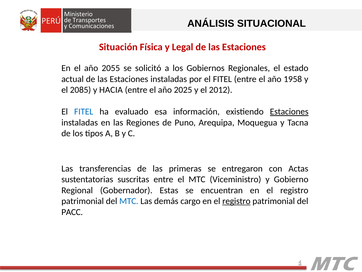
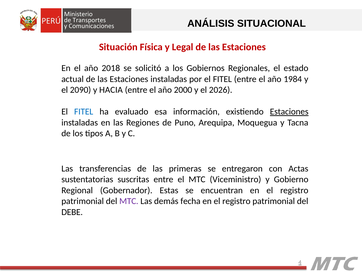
2055: 2055 -> 2018
1958: 1958 -> 1984
2085: 2085 -> 2090
2025: 2025 -> 2000
2012: 2012 -> 2026
MTC at (129, 201) colour: blue -> purple
cargo: cargo -> fecha
registro at (236, 201) underline: present -> none
PACC: PACC -> DEBE
